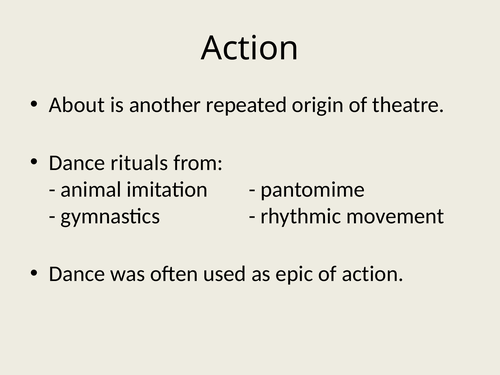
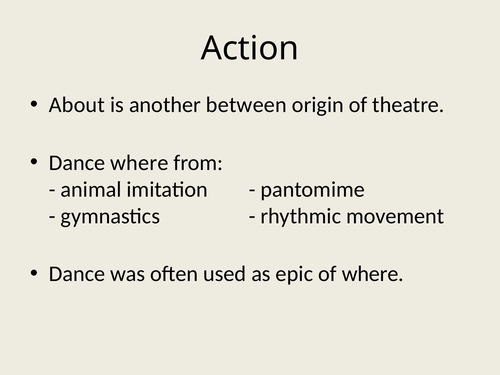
repeated: repeated -> between
Dance rituals: rituals -> where
of action: action -> where
